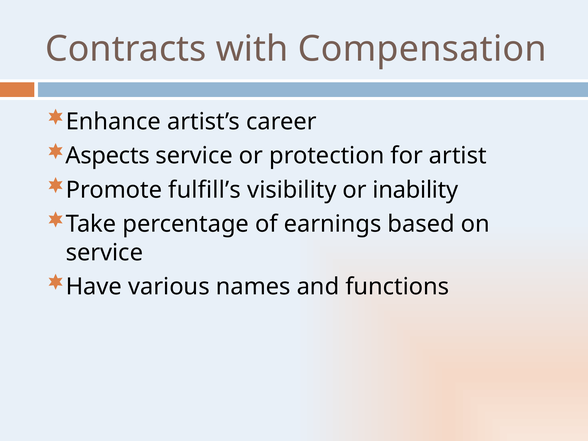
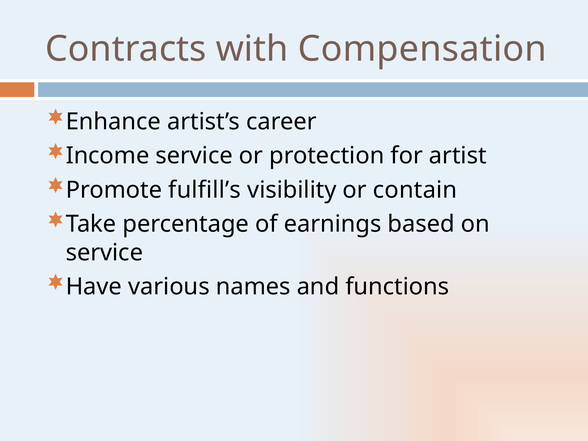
Aspects: Aspects -> Income
inability: inability -> contain
